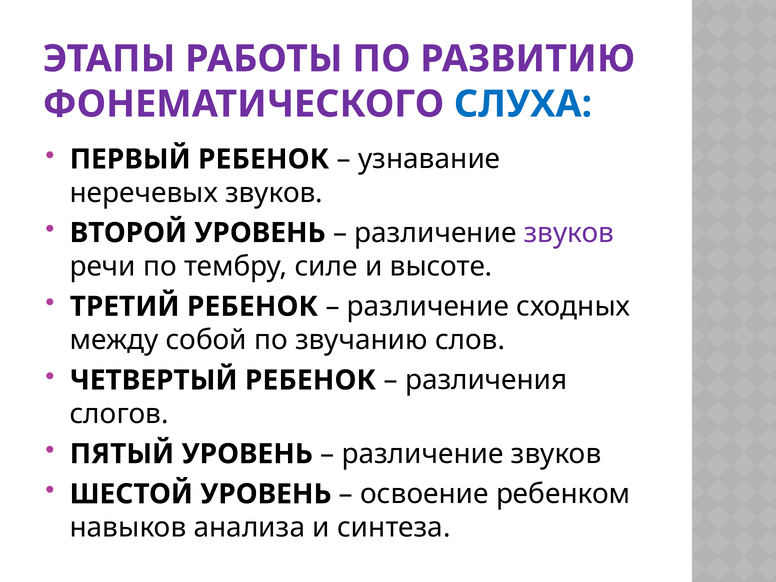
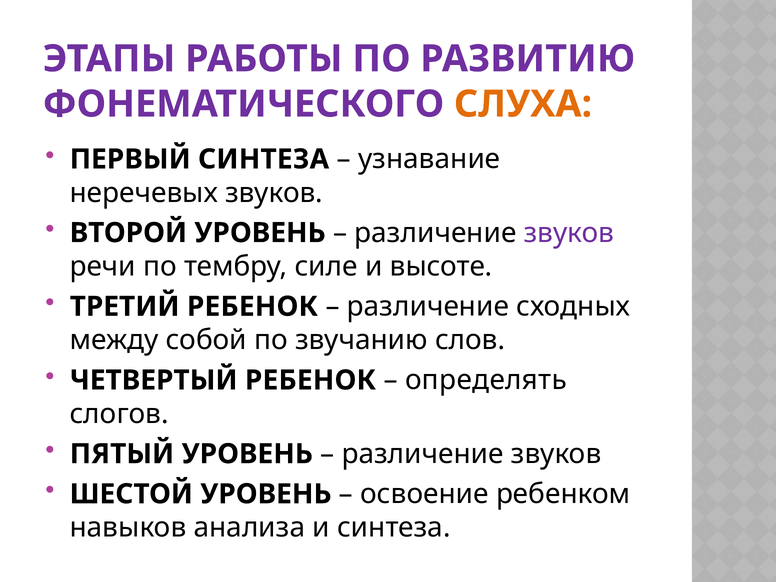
СЛУХА colour: blue -> orange
ПЕРВЫЙ РЕБЕНОК: РЕБЕНОК -> СИНТЕЗА
различения: различения -> определять
